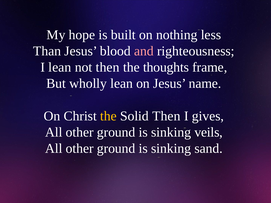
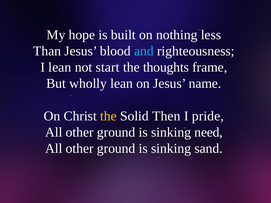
and colour: pink -> light blue
not then: then -> start
gives: gives -> pride
veils: veils -> need
